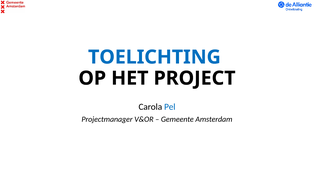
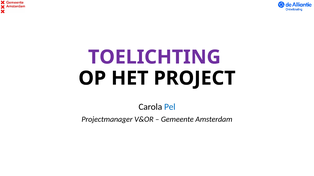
TOELICHTING colour: blue -> purple
